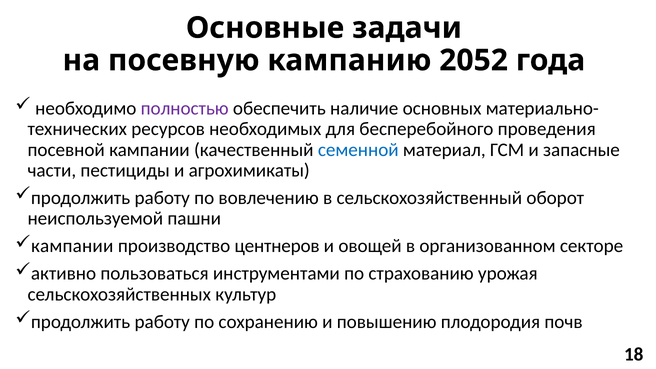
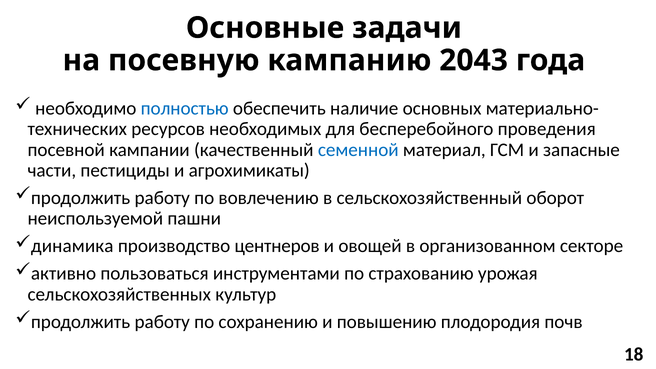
2052: 2052 -> 2043
полностью colour: purple -> blue
кампании at (72, 246): кампании -> динамика
